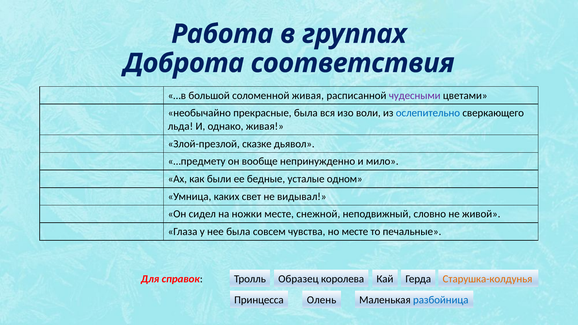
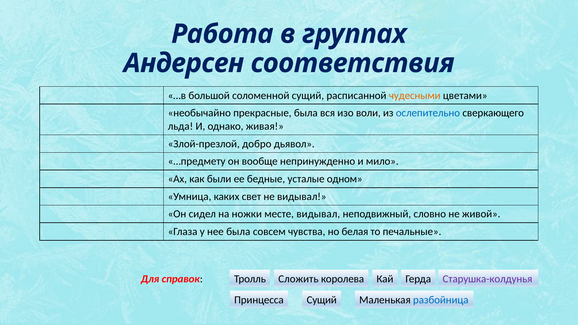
Доброта: Доброта -> Андерсен
соломенной живая: живая -> сущий
чудесными colour: purple -> orange
сказке: сказке -> добро
месте снежной: снежной -> видывал
но месте: месте -> белая
Образец: Образец -> Сложить
Старушка-колдунья colour: orange -> purple
Принцесса Олень: Олень -> Сущий
